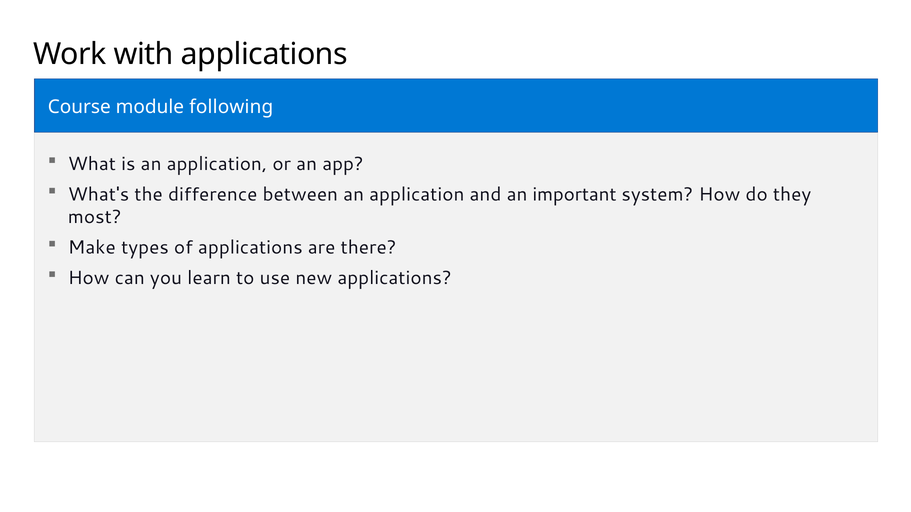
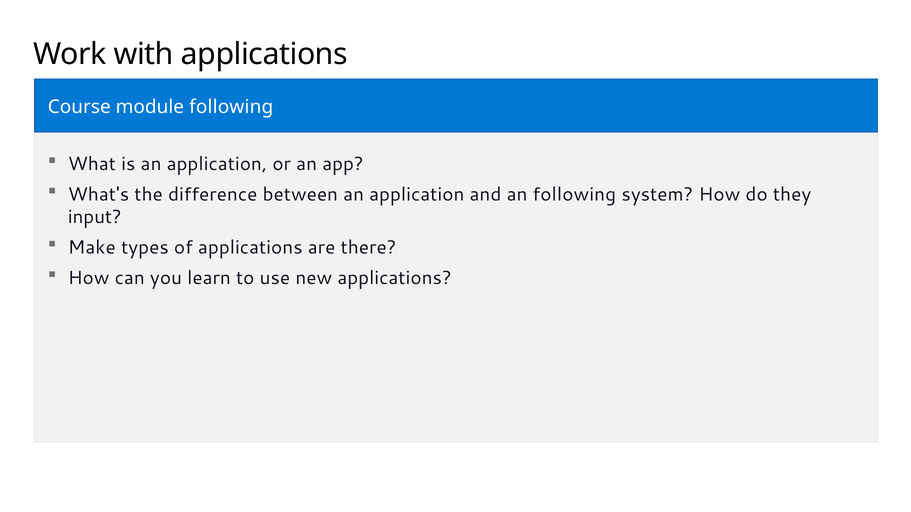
an important: important -> following
most: most -> input
